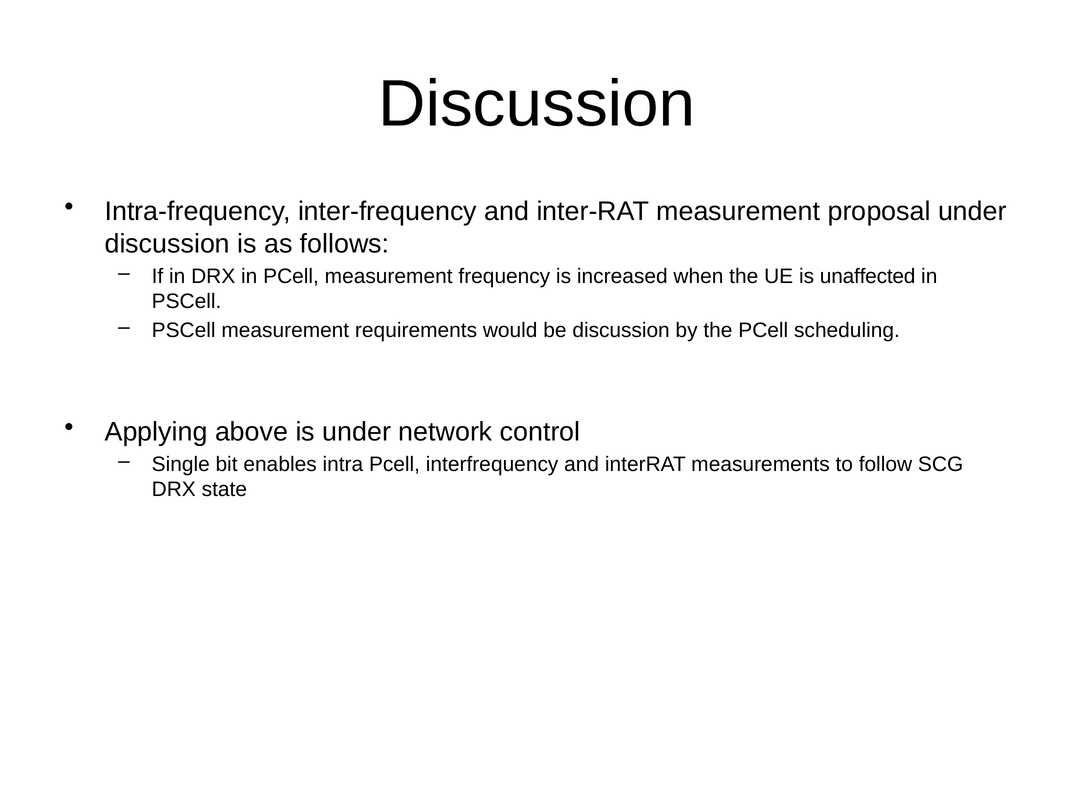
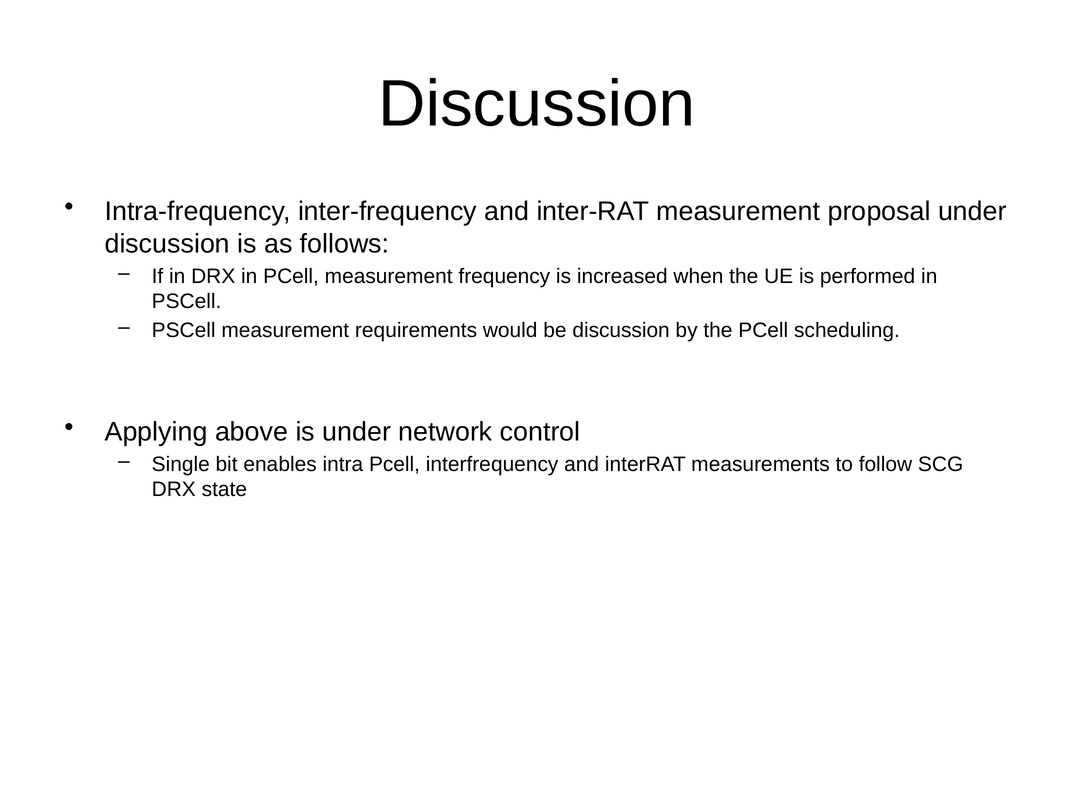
unaffected: unaffected -> performed
